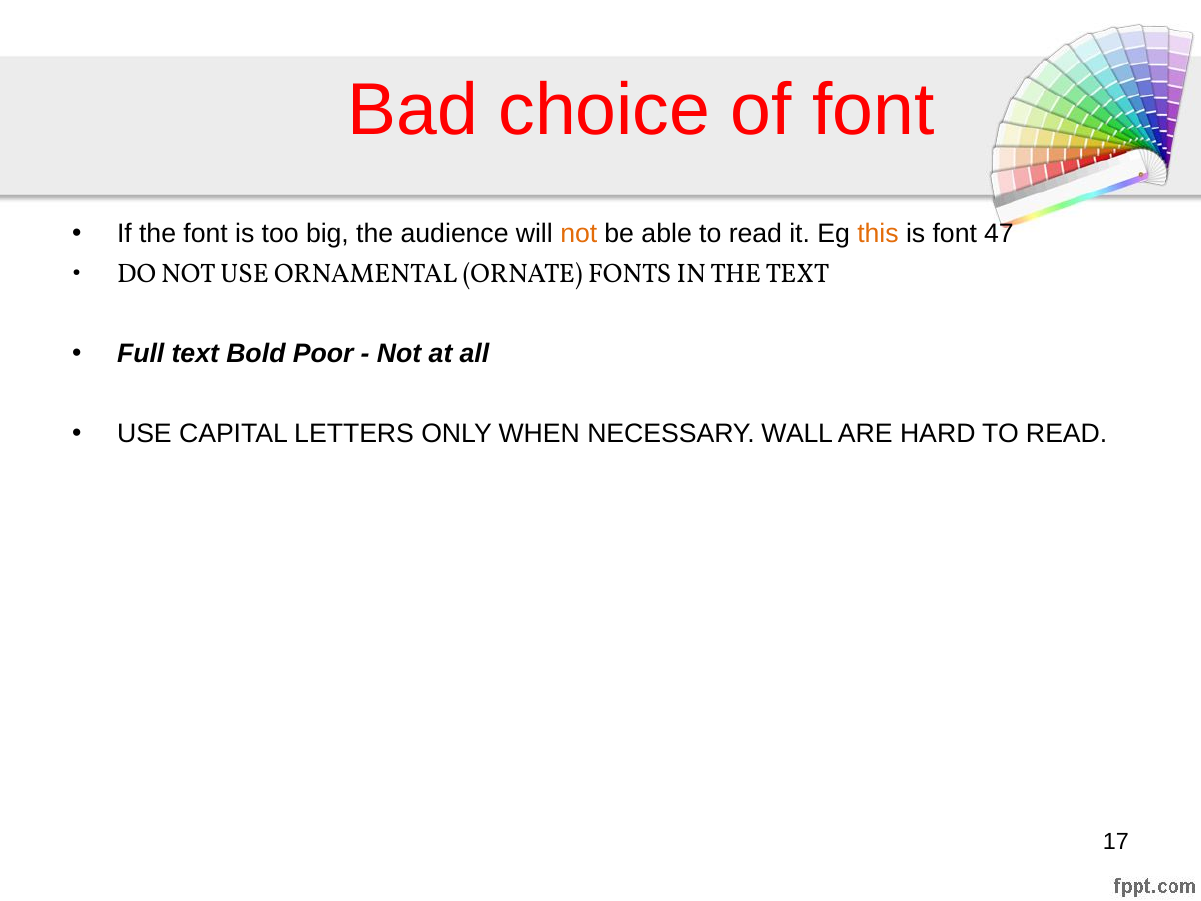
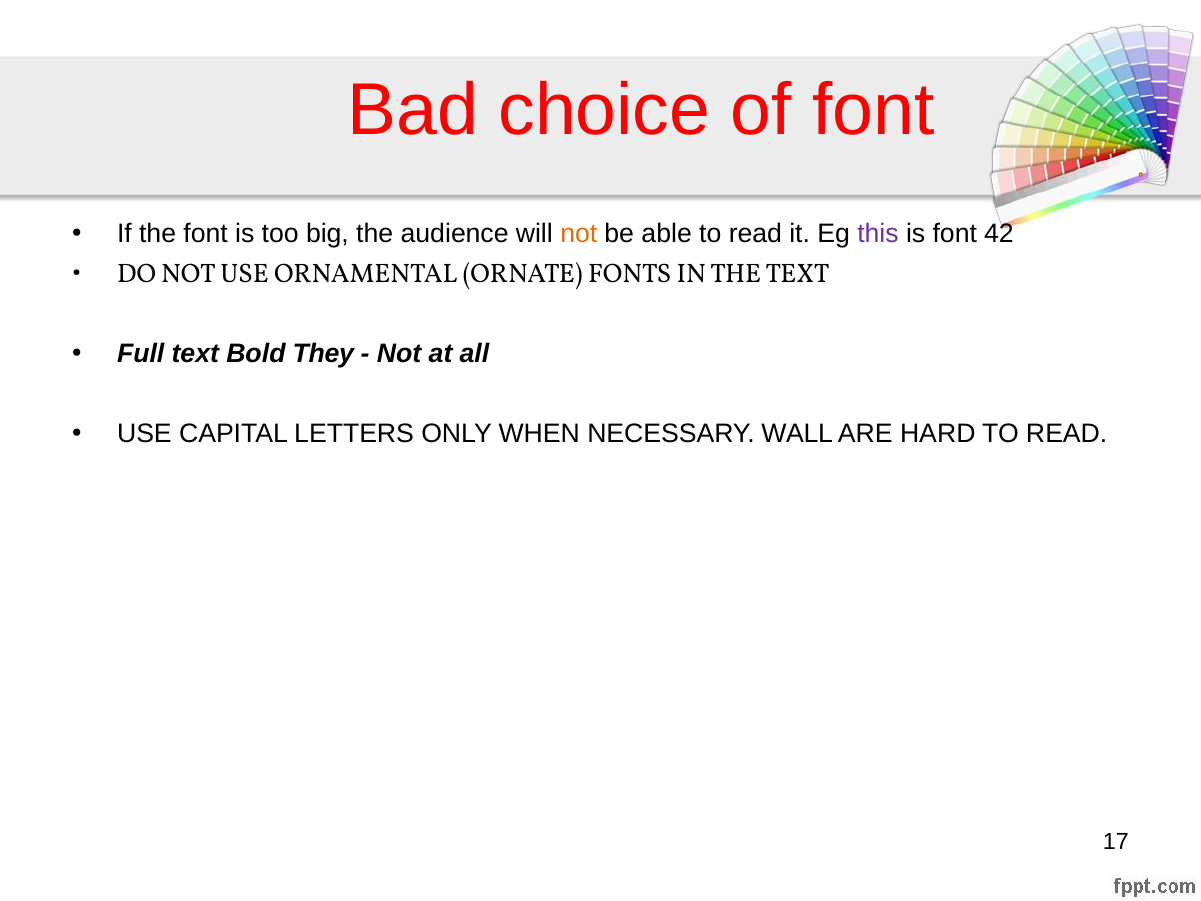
this colour: orange -> purple
47: 47 -> 42
Poor: Poor -> They
